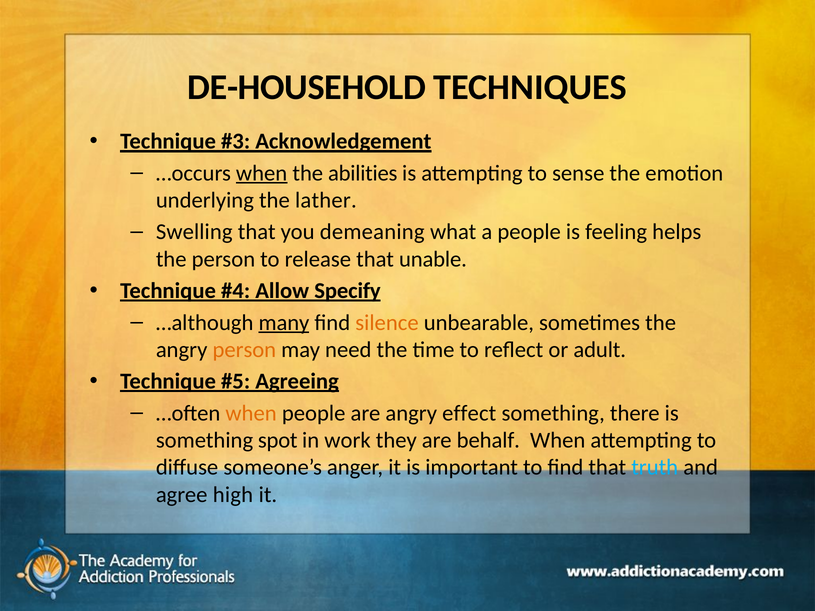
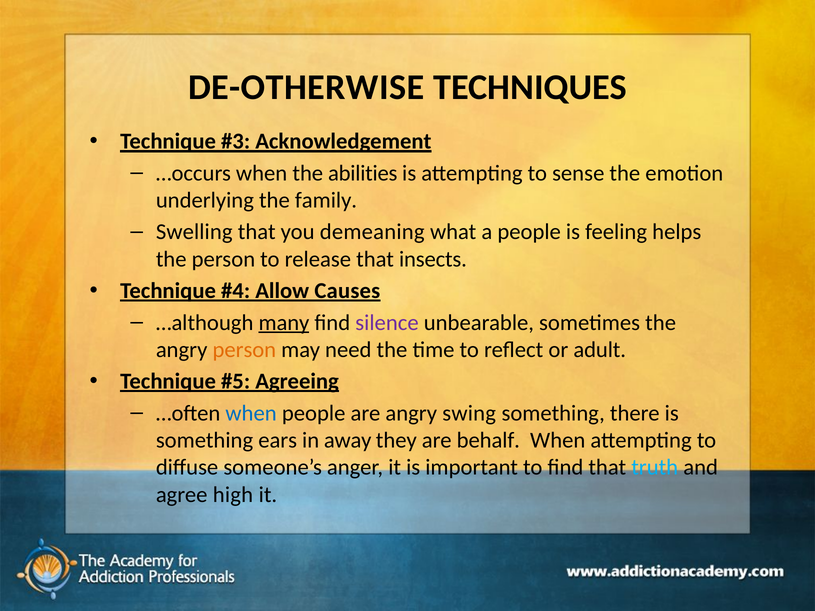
DE-HOUSEHOLD: DE-HOUSEHOLD -> DE-OTHERWISE
when at (262, 173) underline: present -> none
lather: lather -> family
unable: unable -> insects
Specify: Specify -> Causes
silence colour: orange -> purple
when at (251, 413) colour: orange -> blue
effect: effect -> swing
spot: spot -> ears
work: work -> away
